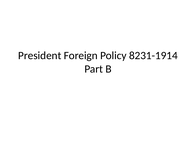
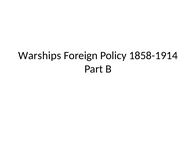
President: President -> Warships
8231-1914: 8231-1914 -> 1858-1914
